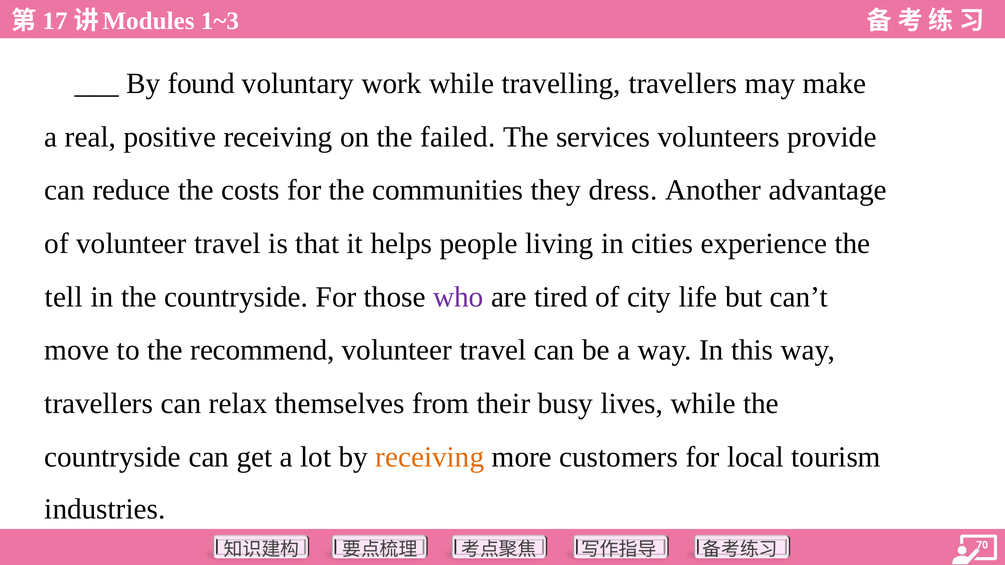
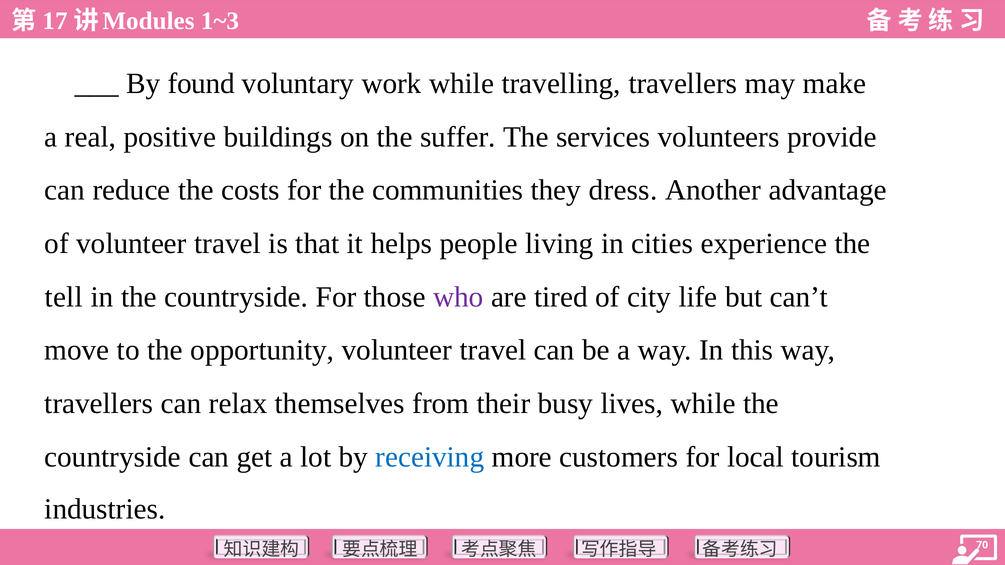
positive receiving: receiving -> buildings
failed: failed -> suffer
recommend: recommend -> opportunity
receiving at (430, 457) colour: orange -> blue
